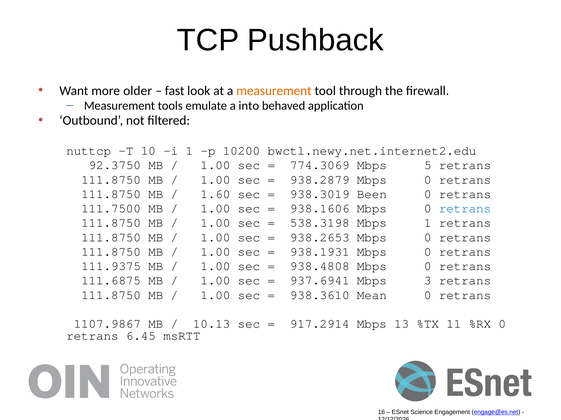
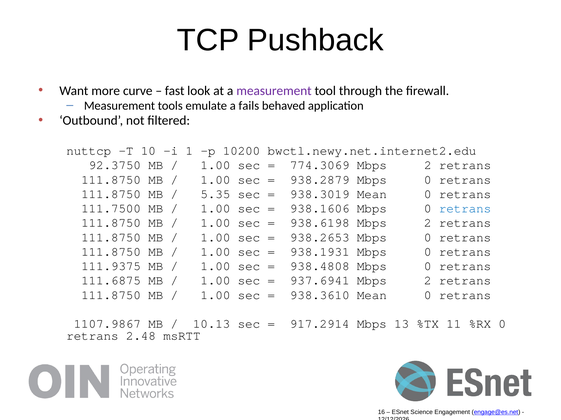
older: older -> curve
measurement at (274, 91) colour: orange -> purple
into: into -> fails
774.3069 Mbps 5: 5 -> 2
1.60: 1.60 -> 5.35
938.3019 Been: Been -> Mean
538.3198: 538.3198 -> 938.6198
1 at (428, 223): 1 -> 2
937.6941 Mbps 3: 3 -> 2
6.45: 6.45 -> 2.48
